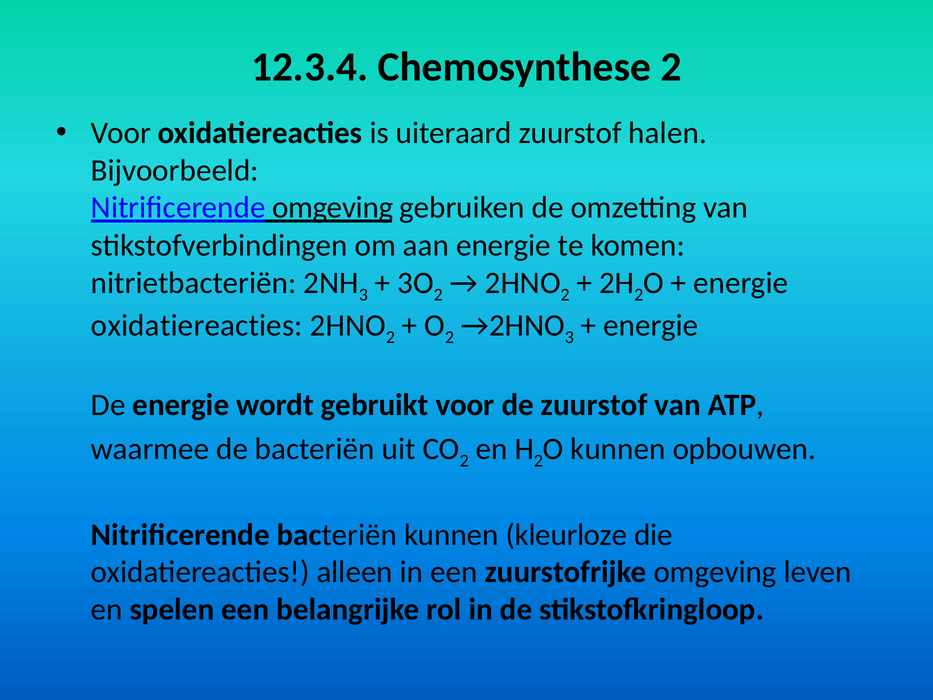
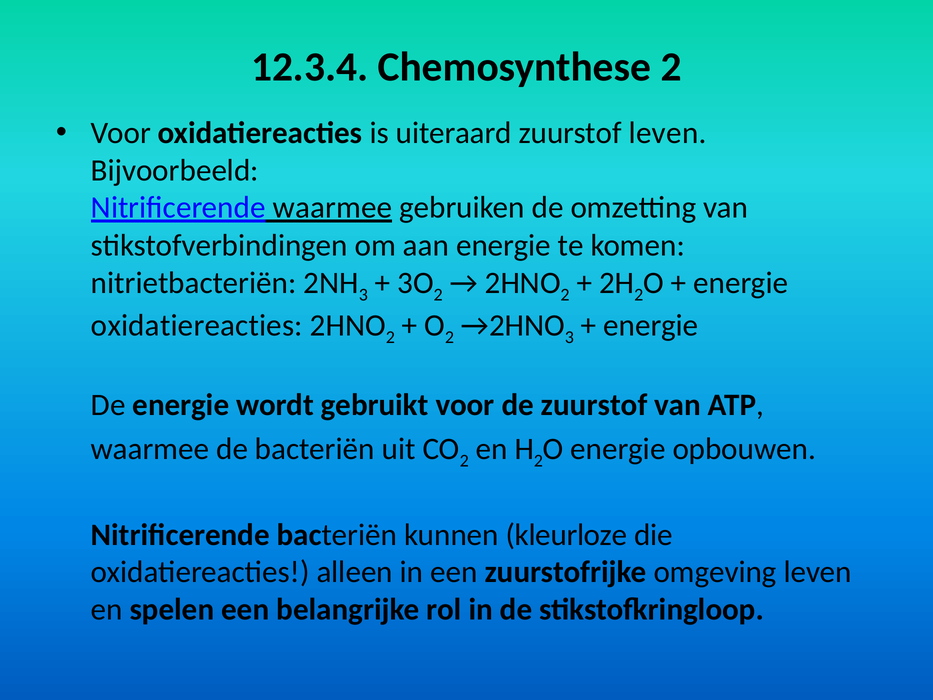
zuurstof halen: halen -> leven
Nitrificerende omgeving: omgeving -> waarmee
kunnen at (618, 449): kunnen -> energie
